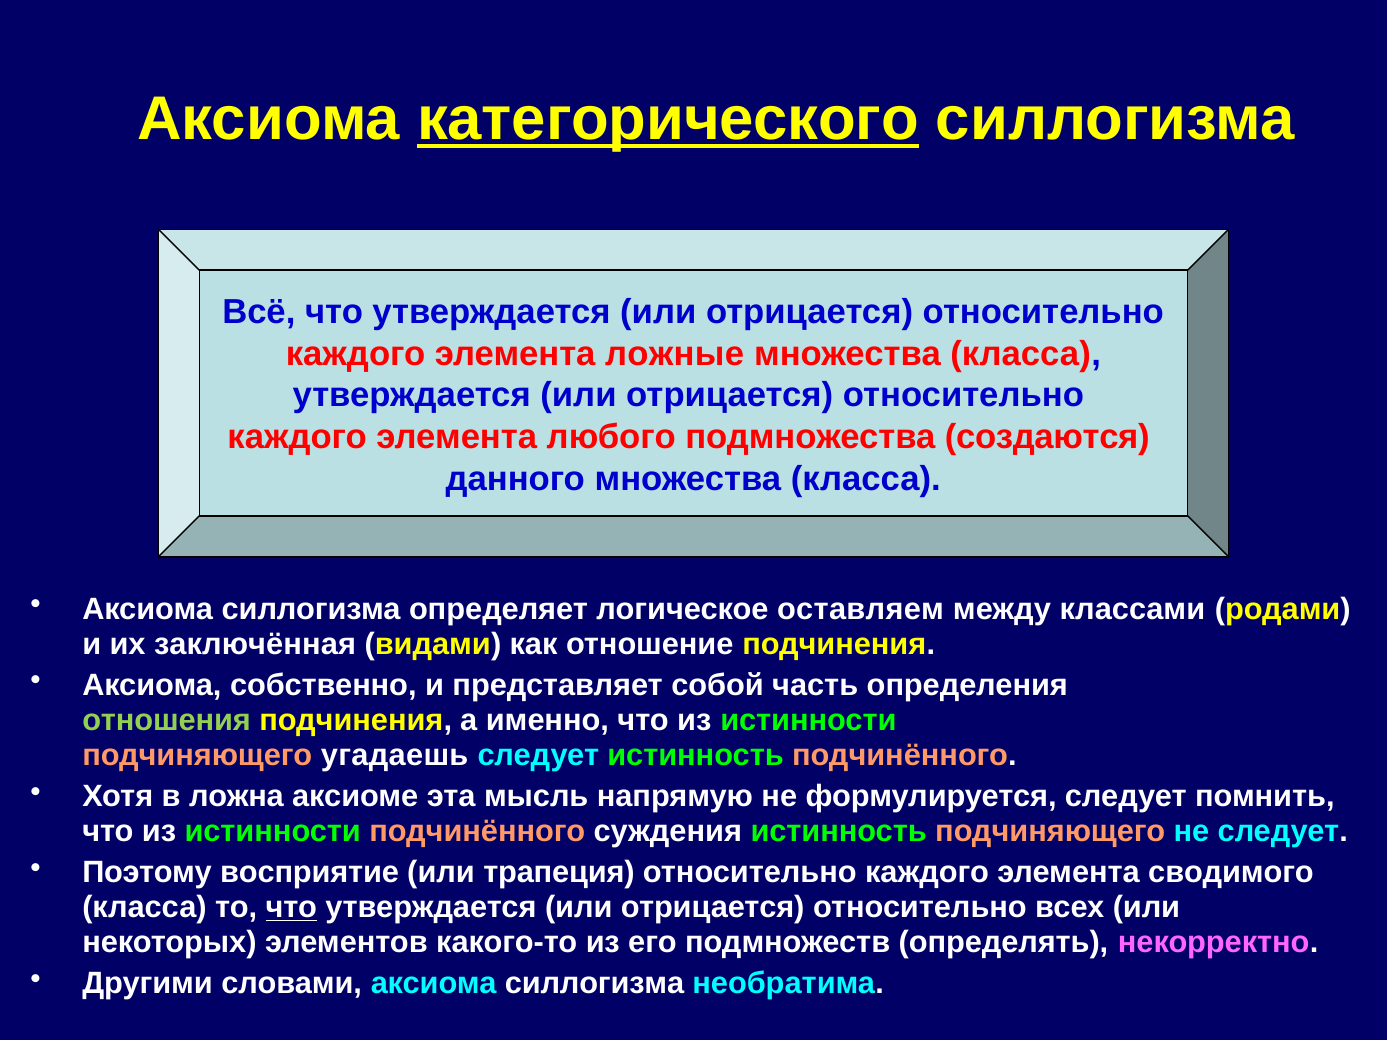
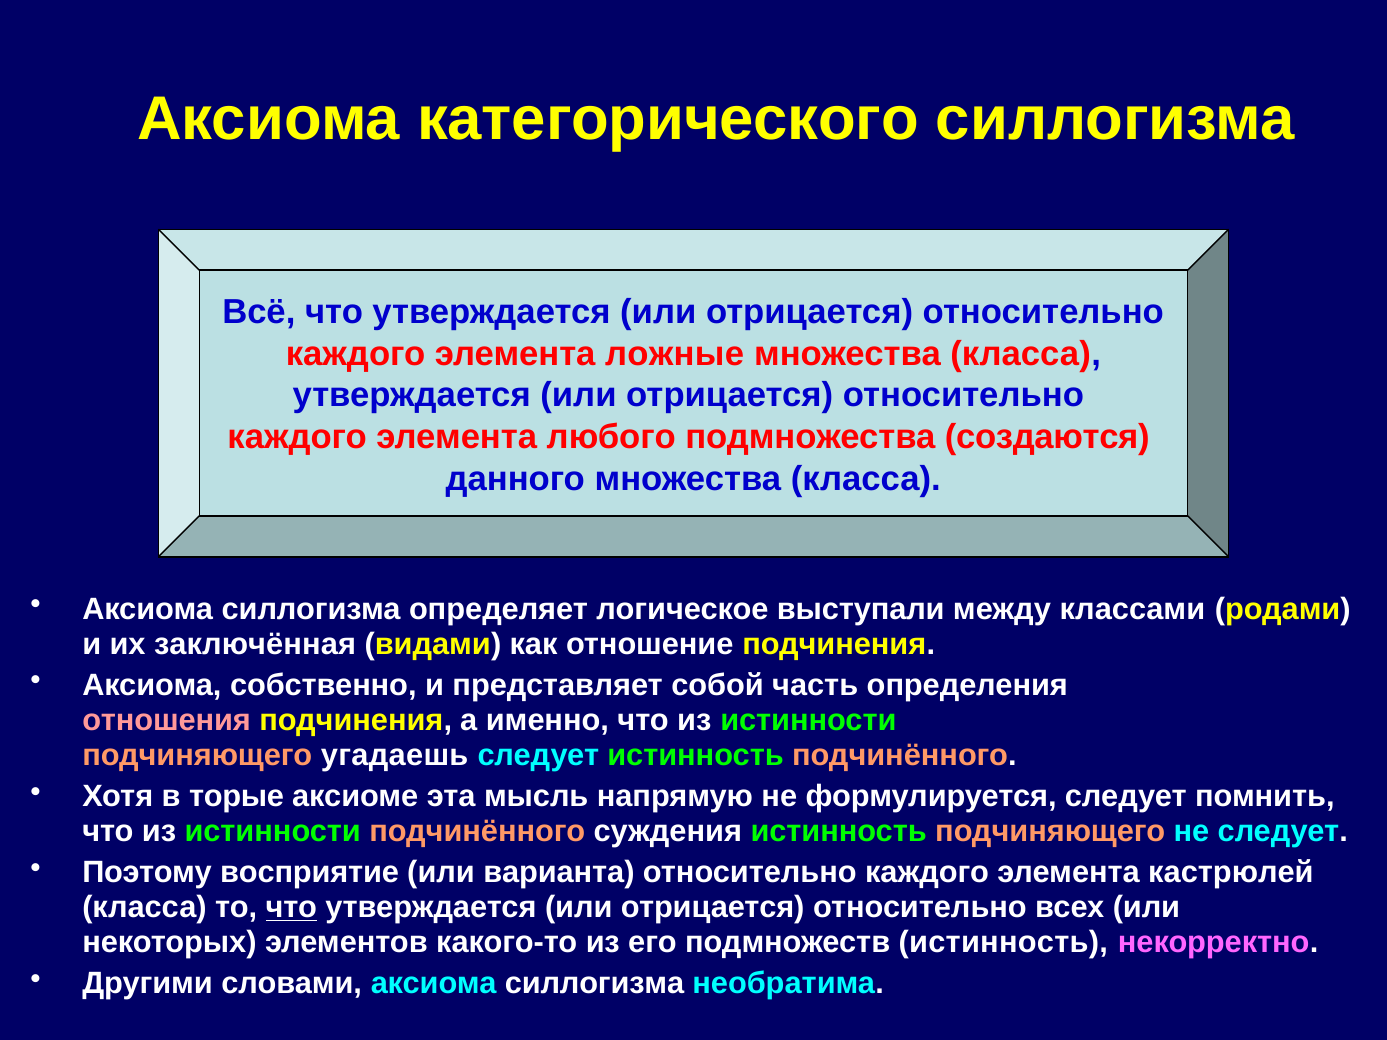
категорического underline: present -> none
оставляем: оставляем -> выступали
отношения colour: light green -> pink
ложна: ложна -> торые
трапеция: трапеция -> варианта
сводимого: сводимого -> кастрюлей
подмножеств определять: определять -> истинность
